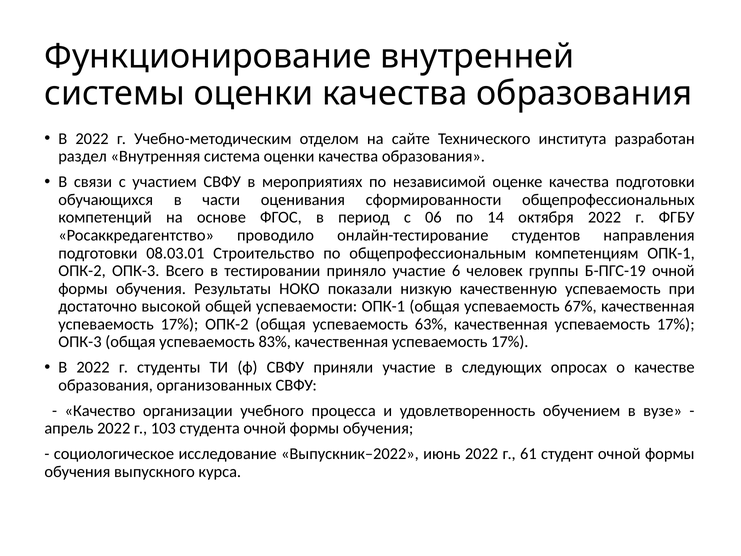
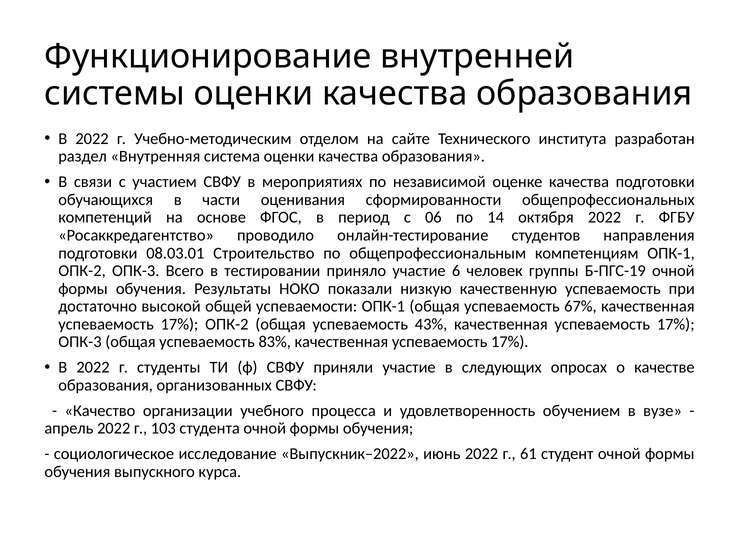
63%: 63% -> 43%
